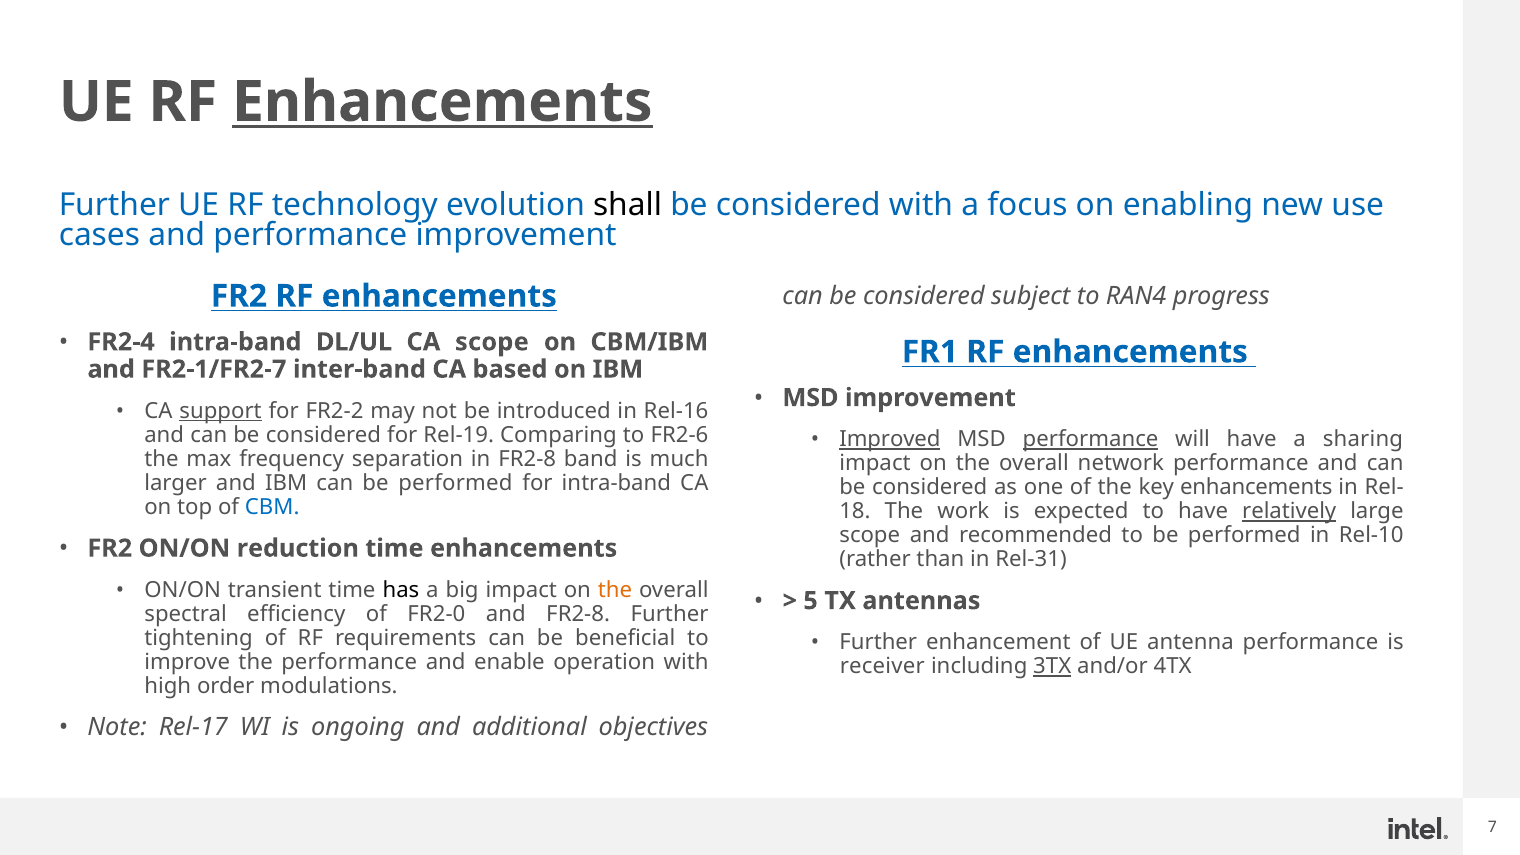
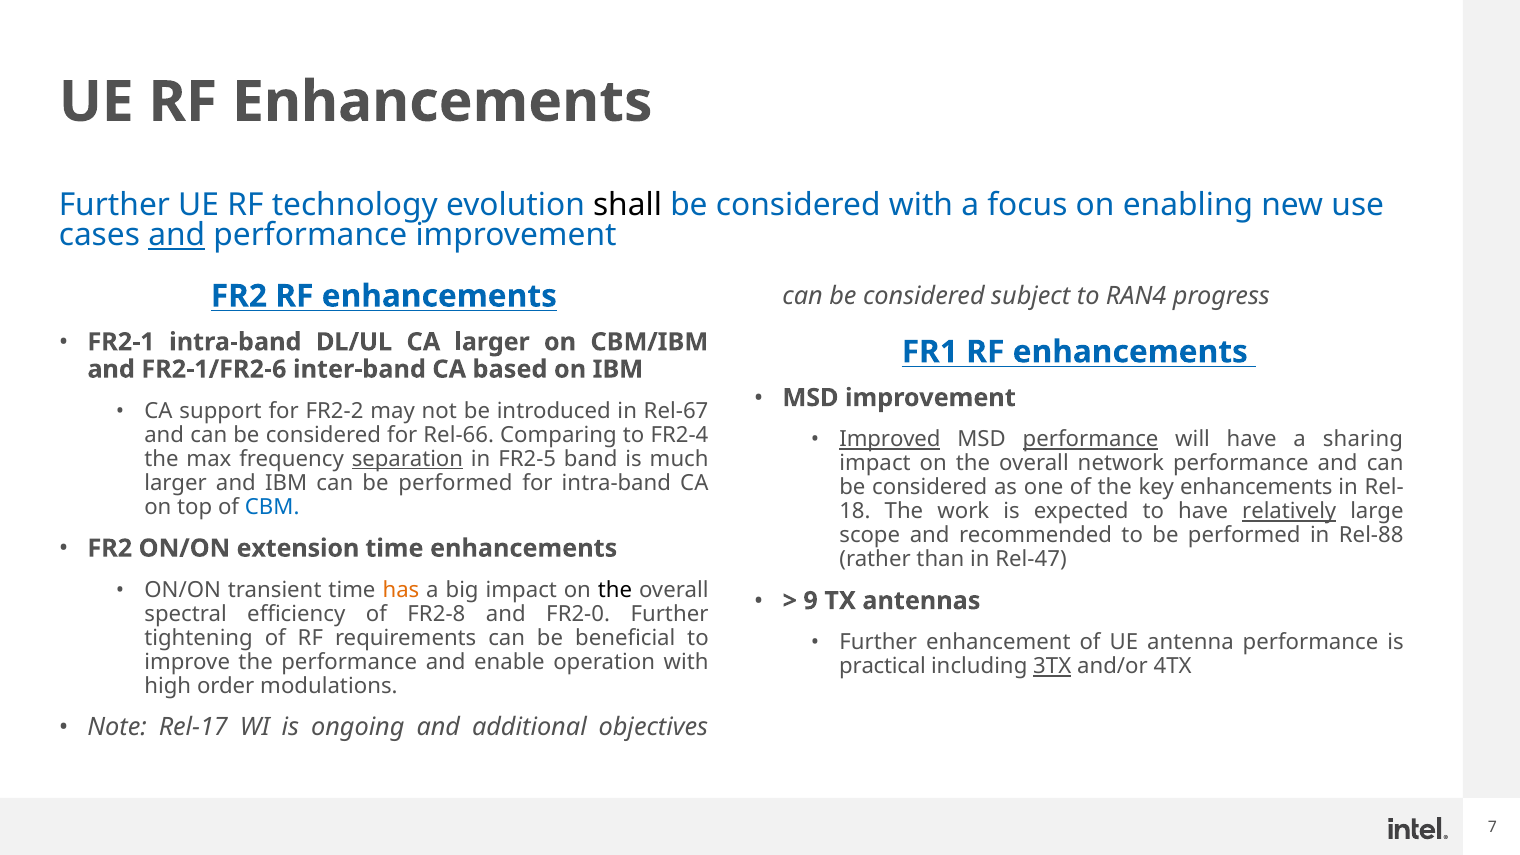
Enhancements at (442, 102) underline: present -> none
and at (177, 235) underline: none -> present
FR2-4: FR2-4 -> FR2-1
CA scope: scope -> larger
FR2-1/FR2-7: FR2-1/FR2-7 -> FR2-1/FR2-6
support underline: present -> none
Rel-16: Rel-16 -> Rel-67
Rel-19: Rel-19 -> Rel-66
FR2-6: FR2-6 -> FR2-4
separation underline: none -> present
in FR2-8: FR2-8 -> FR2-5
Rel-10: Rel-10 -> Rel-88
reduction: reduction -> extension
Rel-31: Rel-31 -> Rel-47
has colour: black -> orange
the at (615, 590) colour: orange -> black
5: 5 -> 9
FR2-0: FR2-0 -> FR2-8
and FR2-8: FR2-8 -> FR2-0
receiver: receiver -> practical
